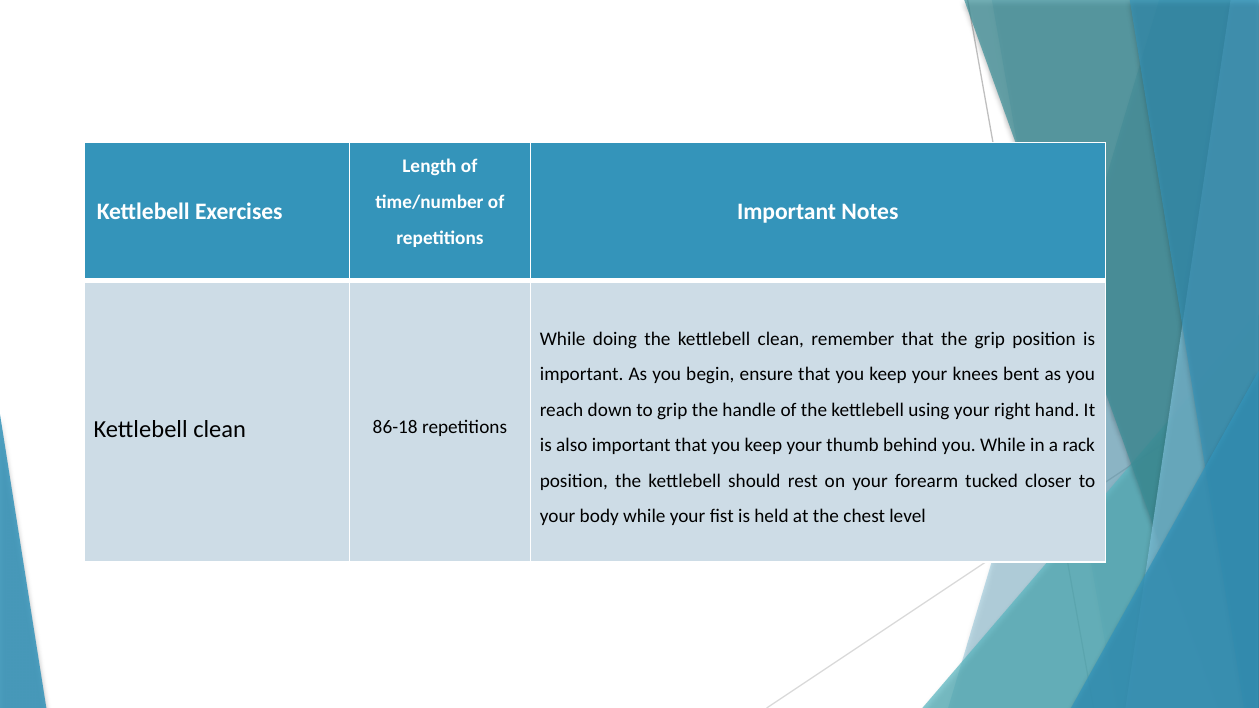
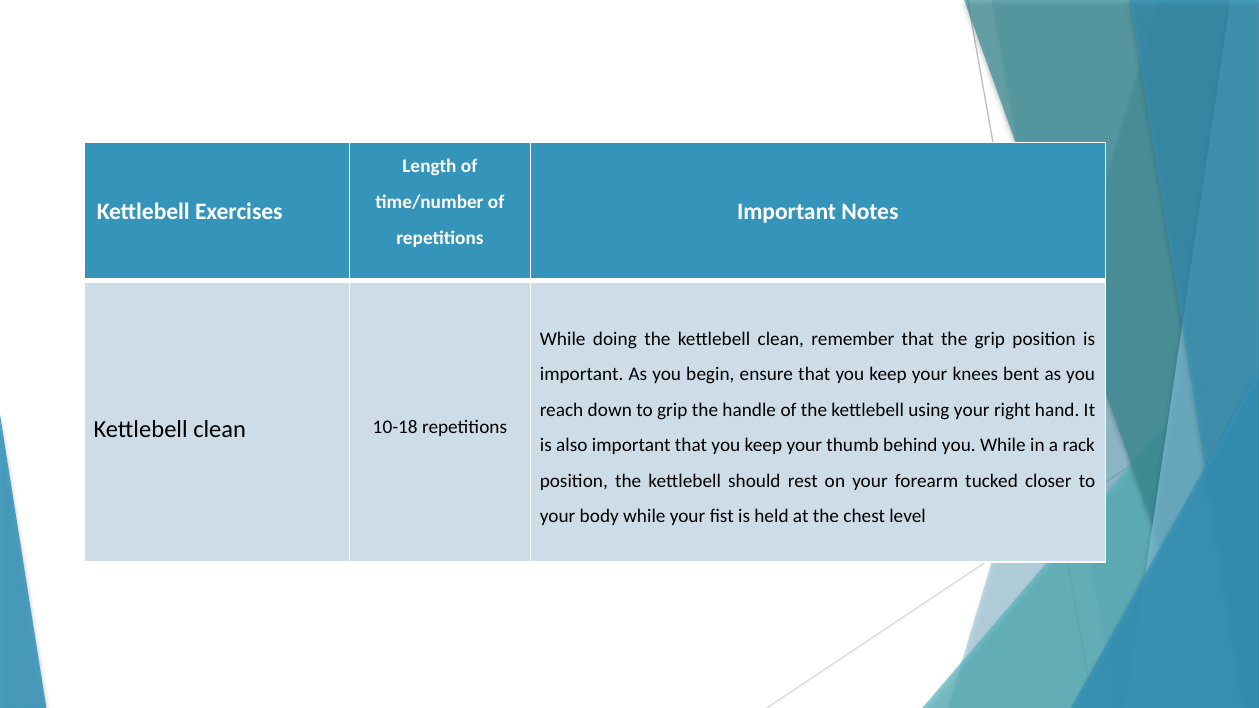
86-18: 86-18 -> 10-18
